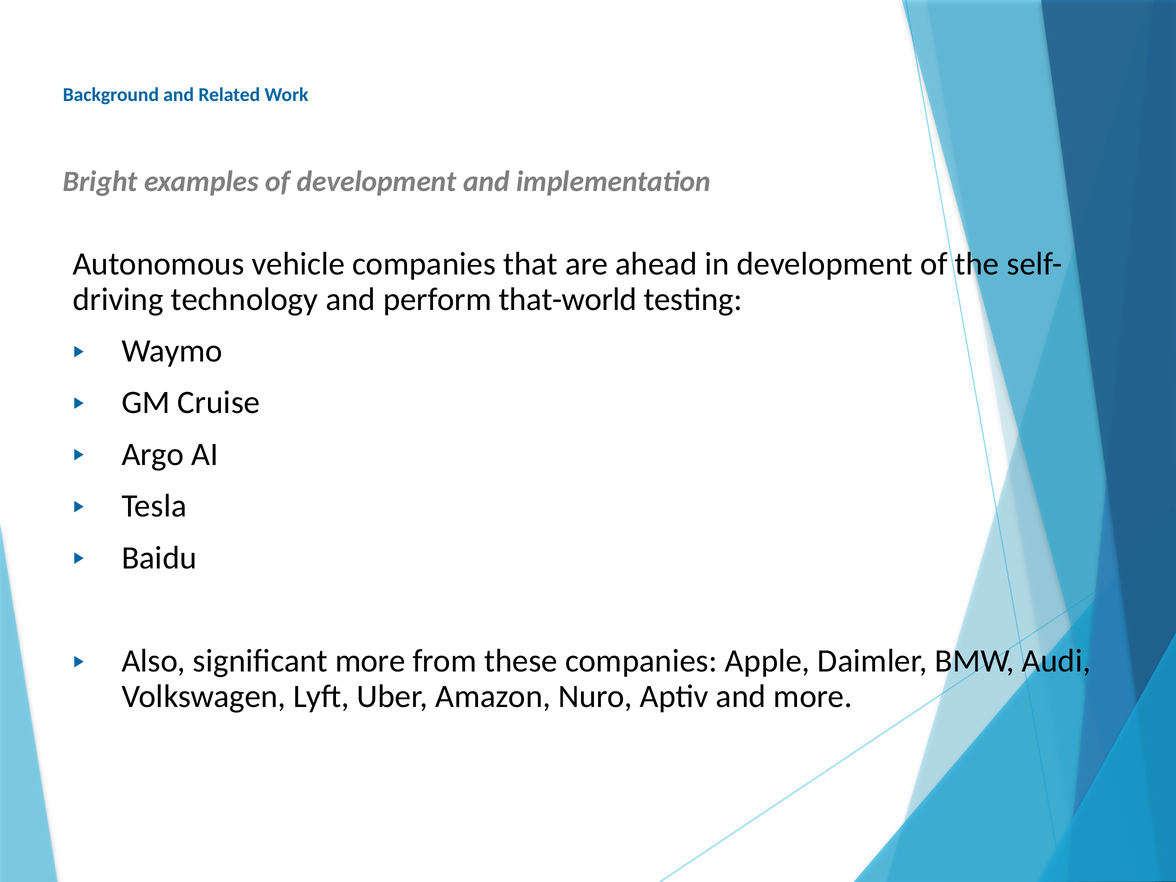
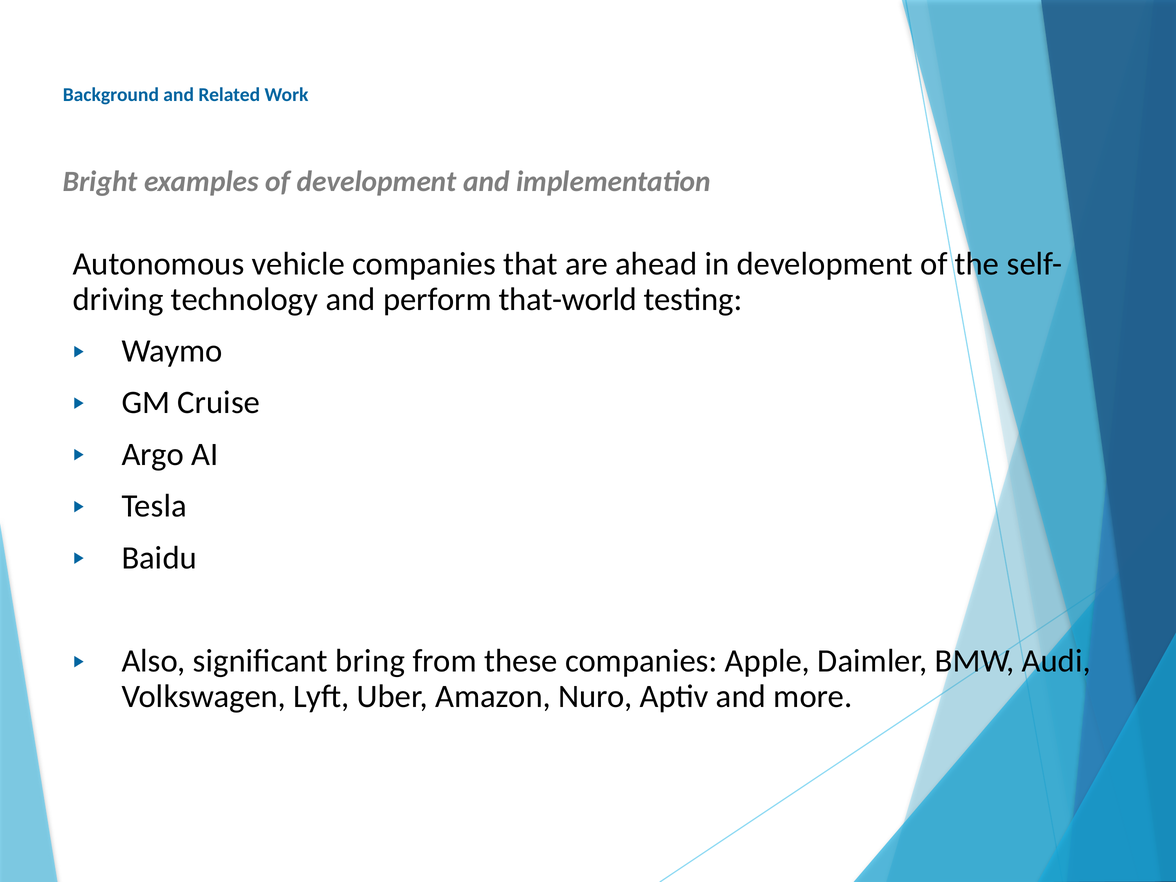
significant more: more -> bring
